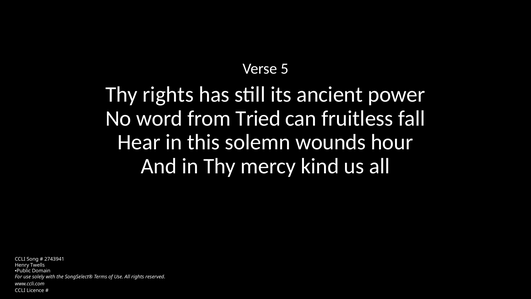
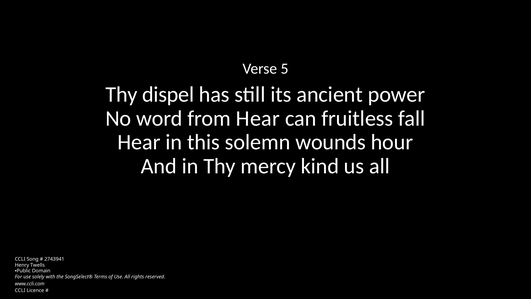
Thy rights: rights -> dispel
from Tried: Tried -> Hear
